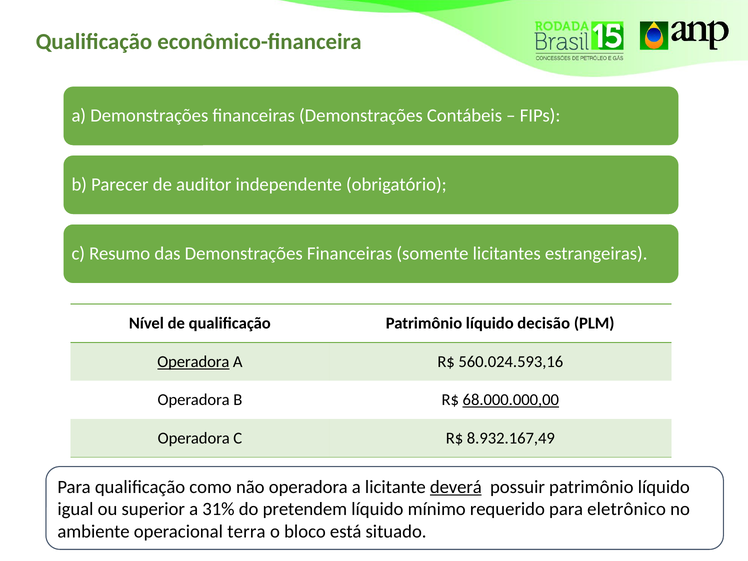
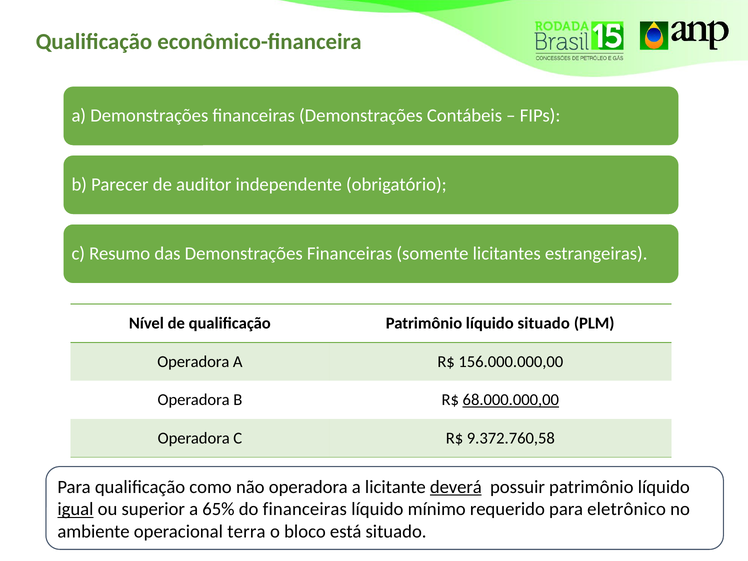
líquido decisão: decisão -> situado
Operadora at (193, 362) underline: present -> none
560.024.593,16: 560.024.593,16 -> 156.000.000,00
8.932.167,49: 8.932.167,49 -> 9.372.760,58
igual underline: none -> present
31%: 31% -> 65%
do pretendem: pretendem -> financeiras
